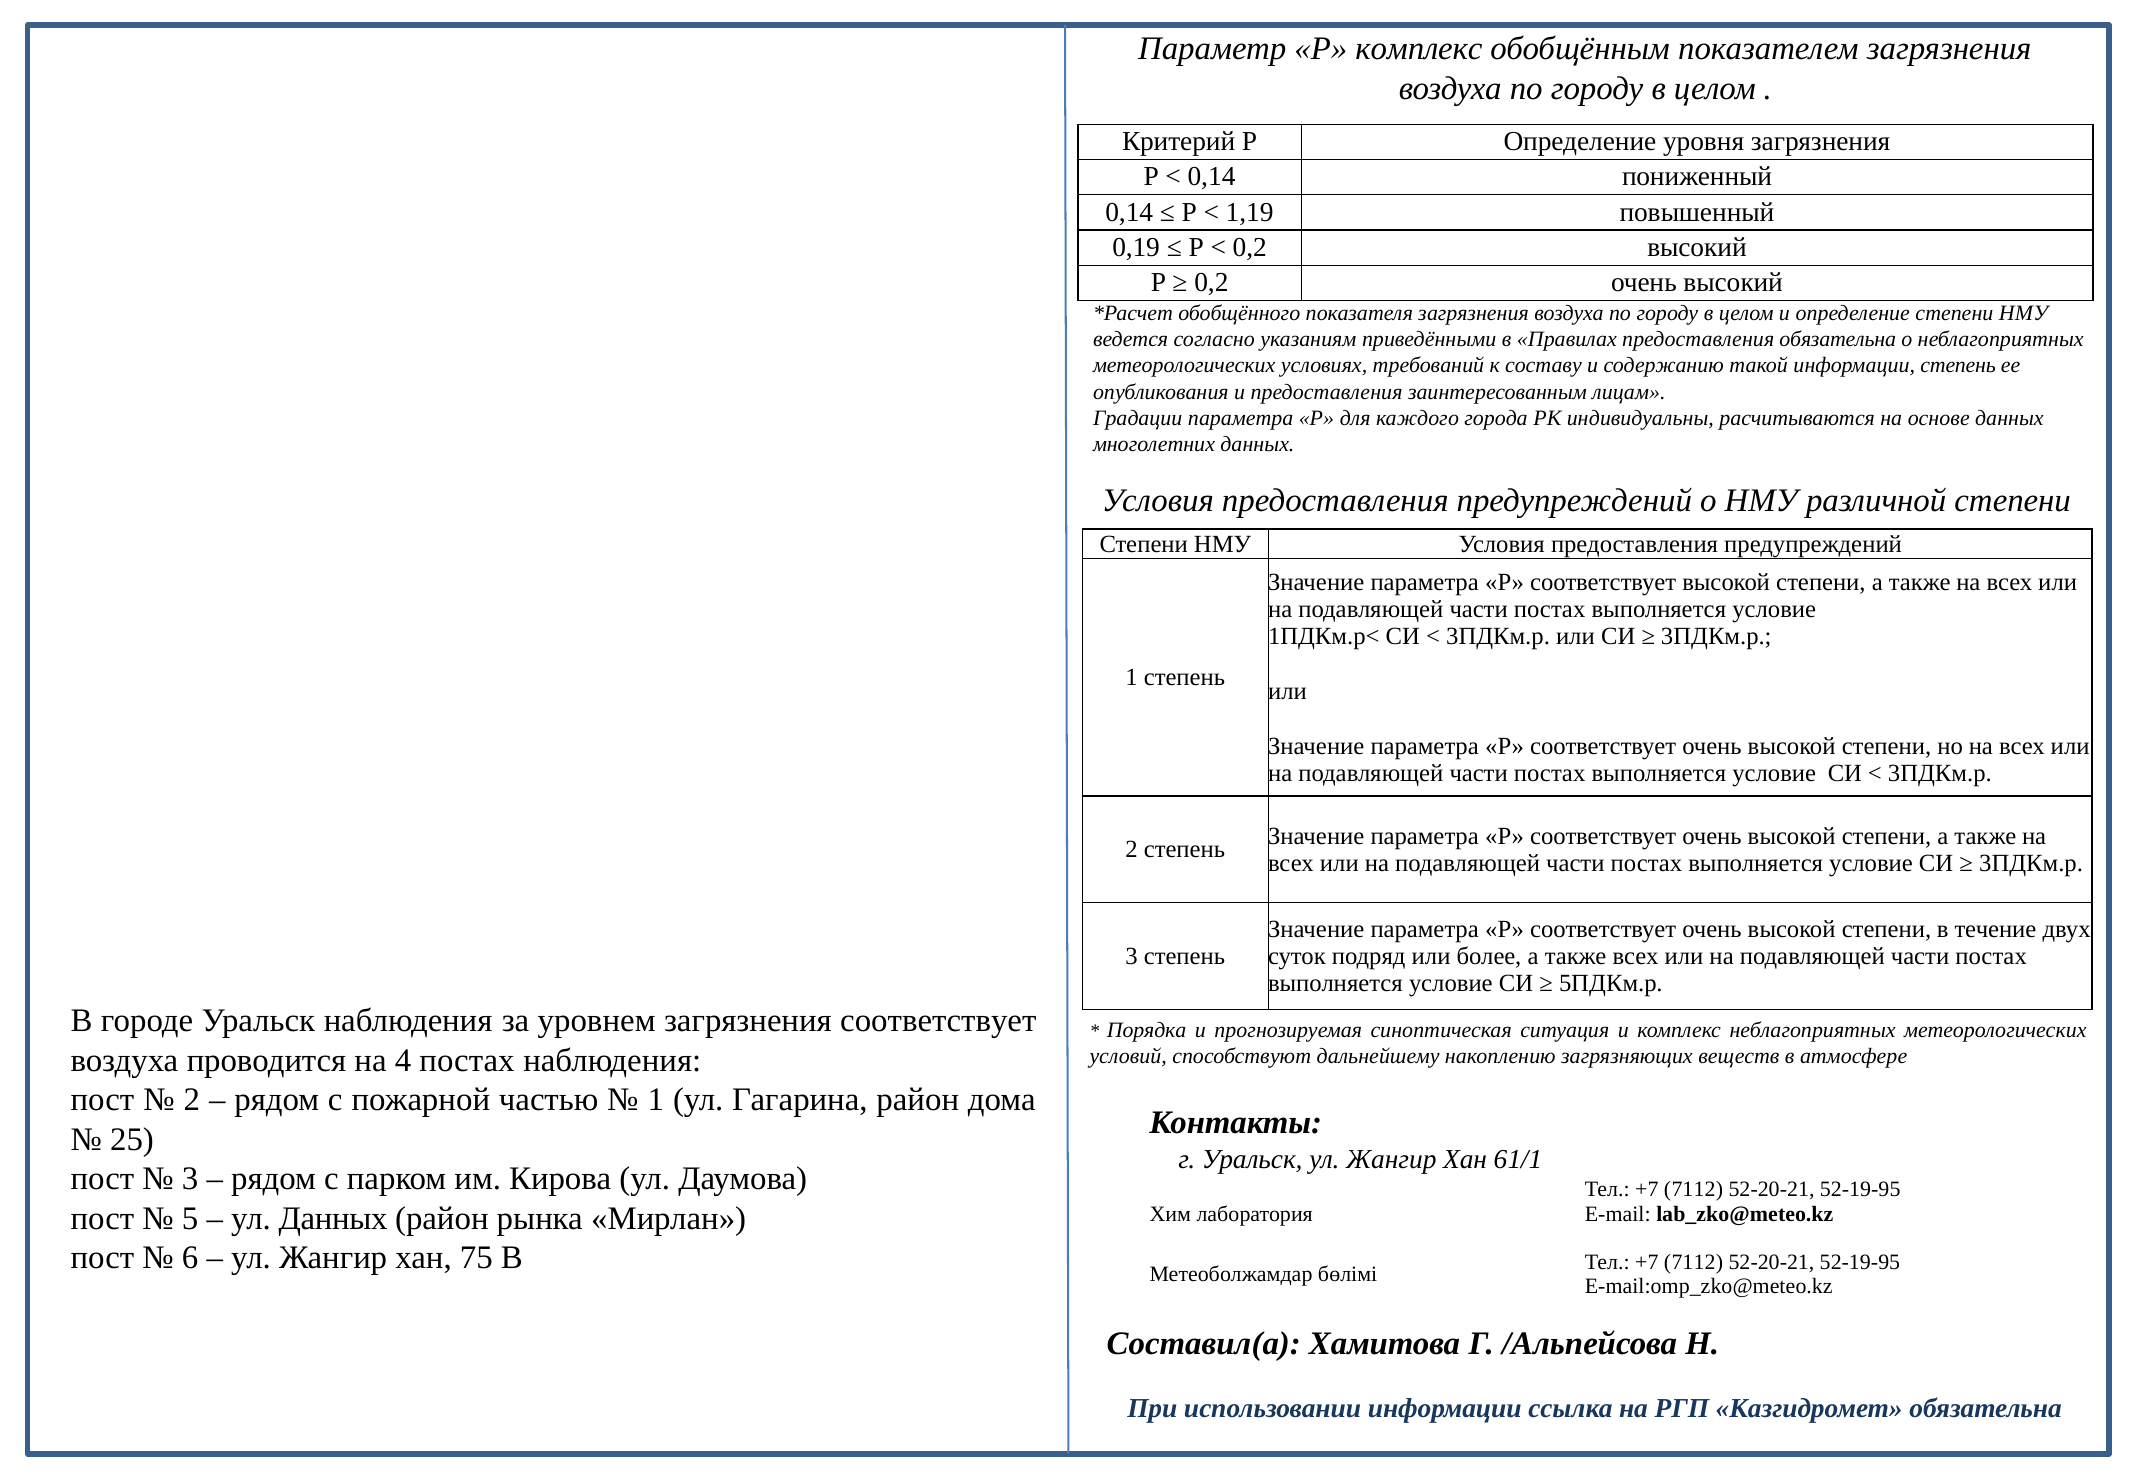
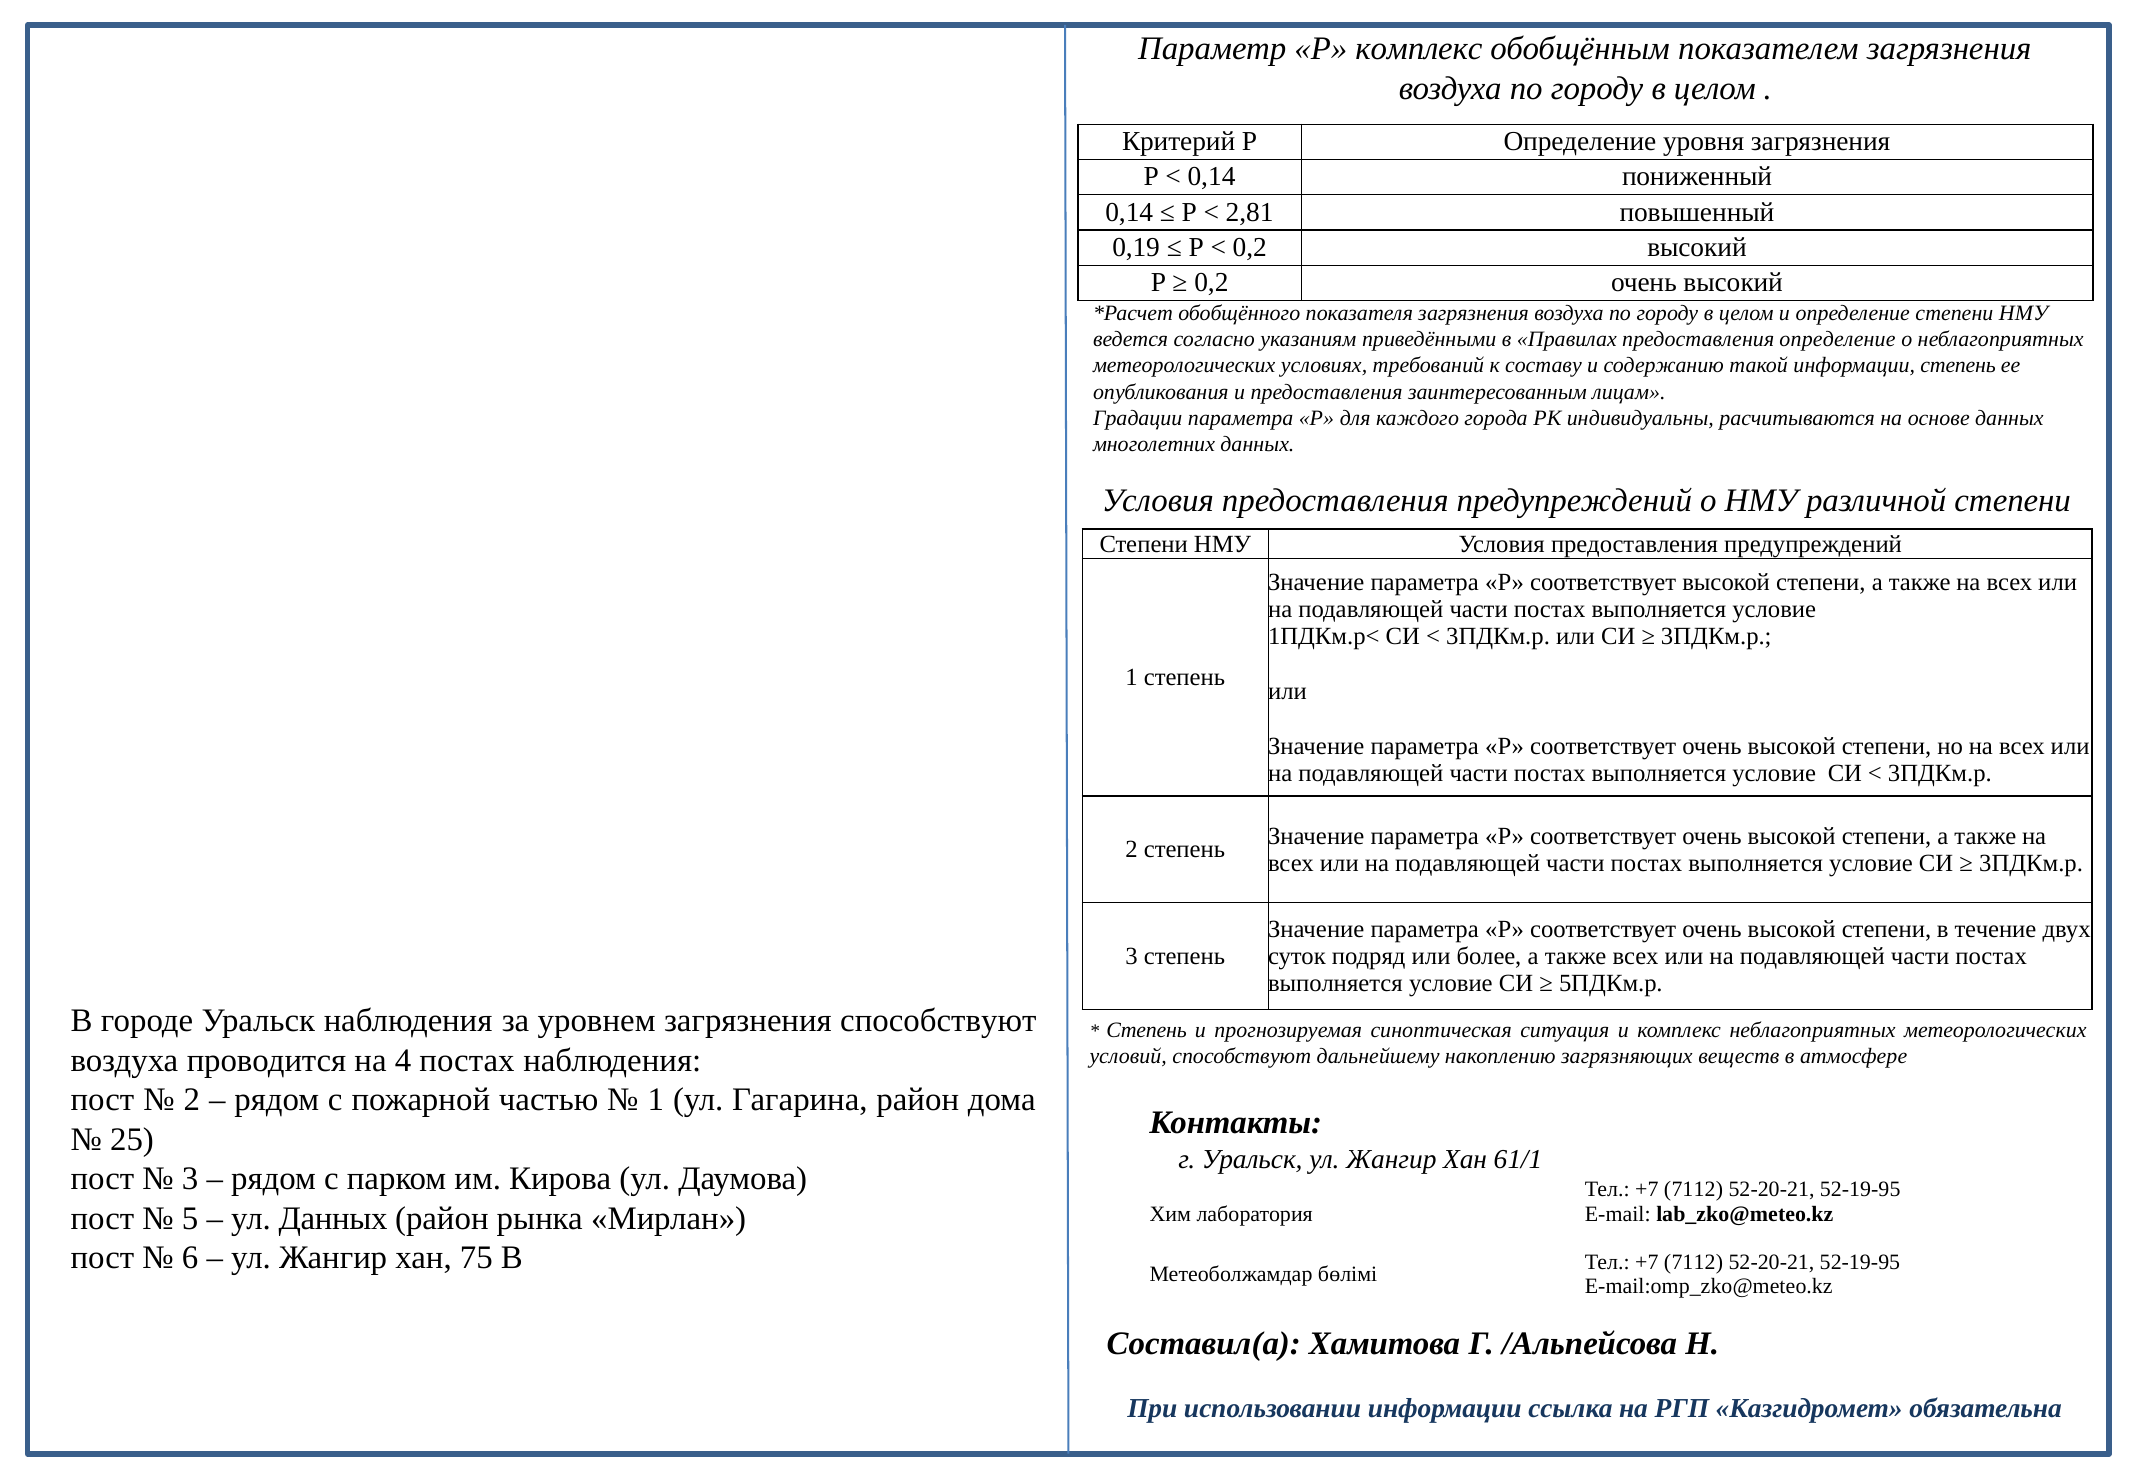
1,19: 1,19 -> 2,81
предоставления обязательна: обязательна -> определение
загрязнения соответствует: соответствует -> способствуют
Порядка at (1147, 1030): Порядка -> Степень
